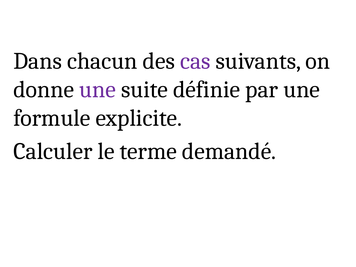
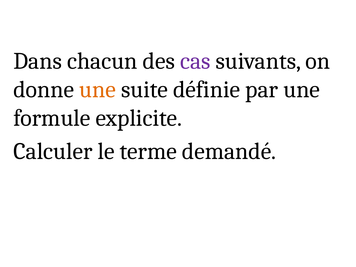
une at (98, 90) colour: purple -> orange
